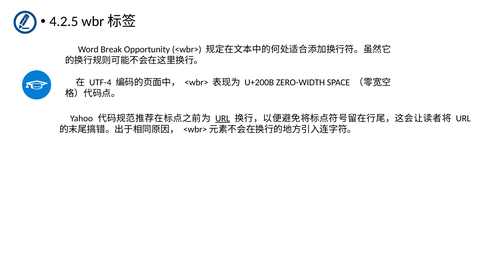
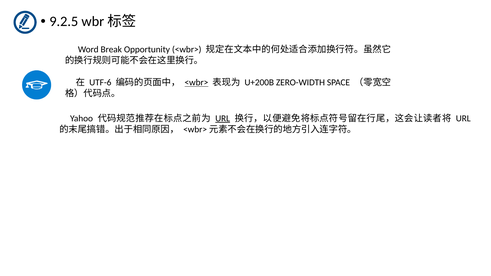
4.2.5: 4.2.5 -> 9.2.5
UTF-4: UTF-4 -> UTF-6
<wbr> at (196, 83) underline: none -> present
